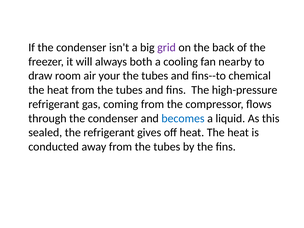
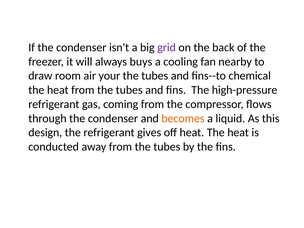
both: both -> buys
becomes colour: blue -> orange
sealed: sealed -> design
